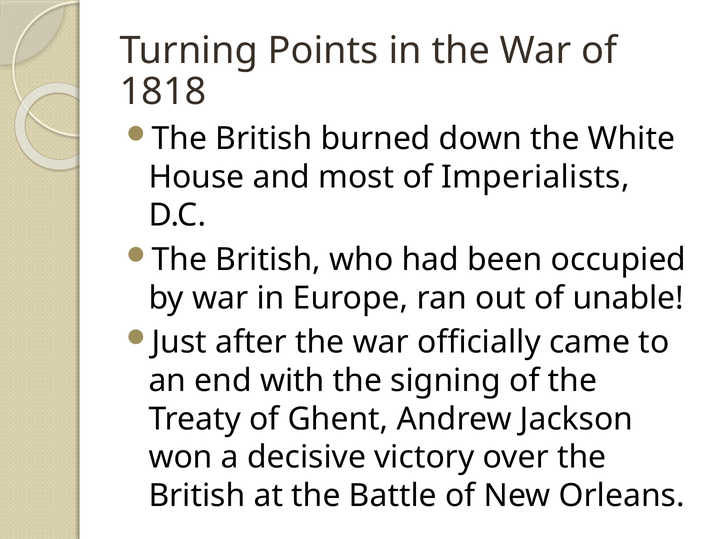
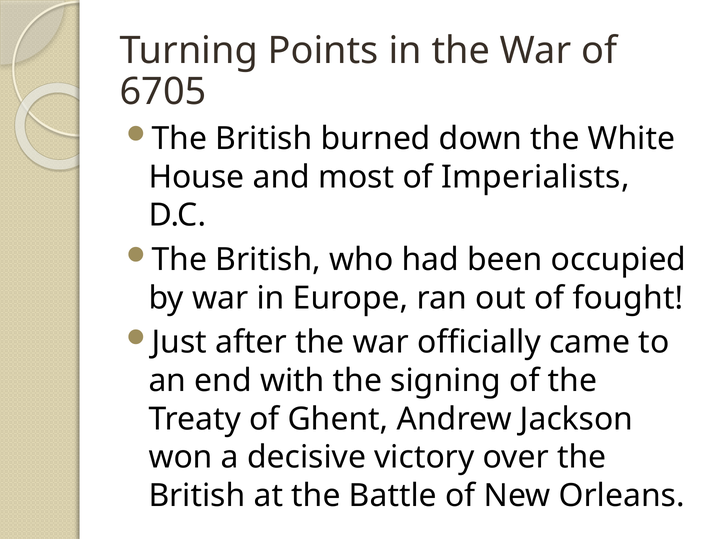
1818: 1818 -> 6705
unable: unable -> fought
